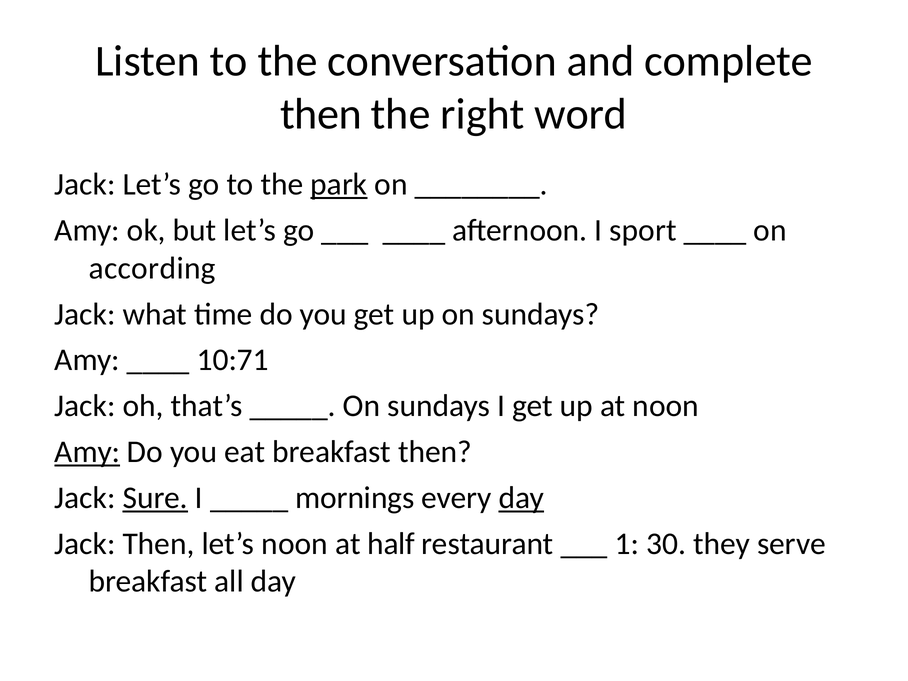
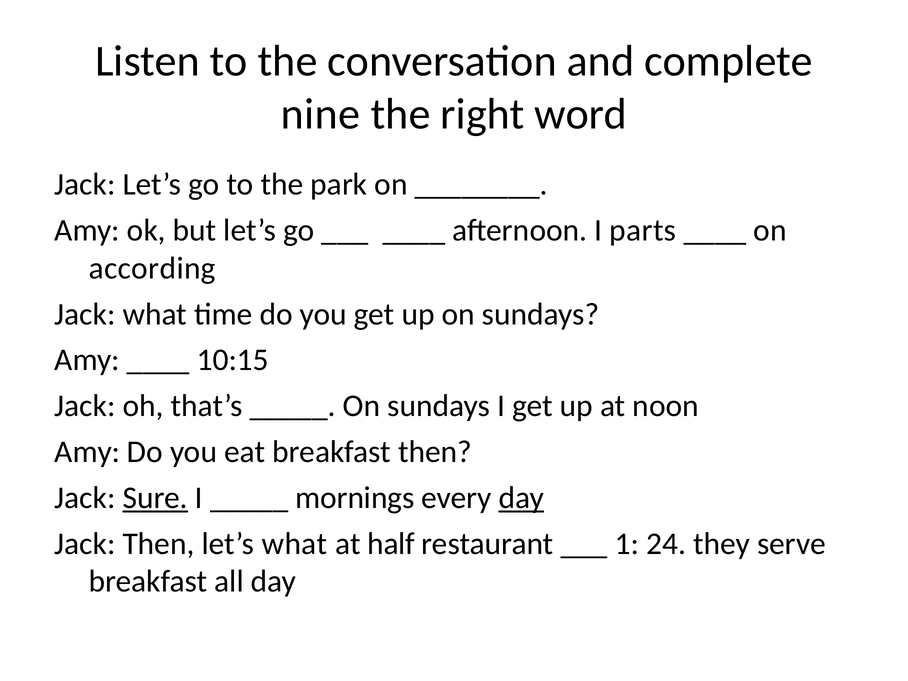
then at (321, 114): then -> nine
park underline: present -> none
sport: sport -> parts
10:71: 10:71 -> 10:15
Amy at (87, 452) underline: present -> none
let’s noon: noon -> what
30: 30 -> 24
